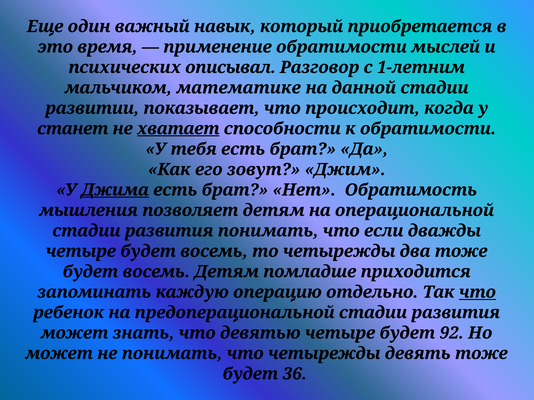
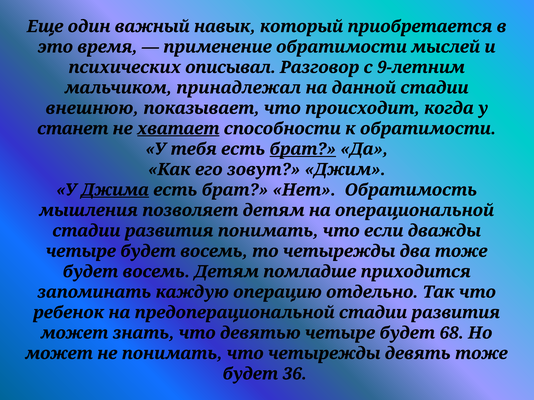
1-летним: 1-летним -> 9-летним
математике: математике -> принадлежал
развитии: развитии -> внешнюю
брат at (303, 149) underline: none -> present
что at (477, 292) underline: present -> none
92: 92 -> 68
